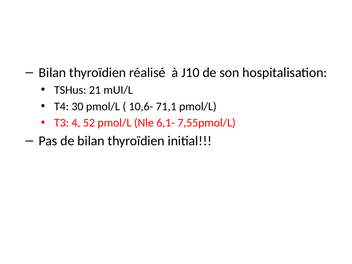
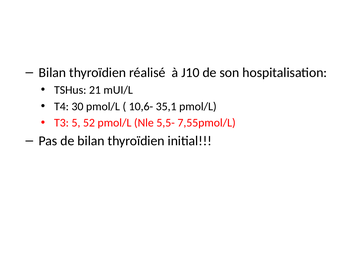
71,1: 71,1 -> 35,1
4: 4 -> 5
6,1-: 6,1- -> 5,5-
